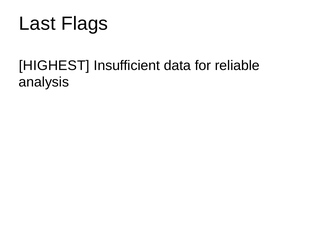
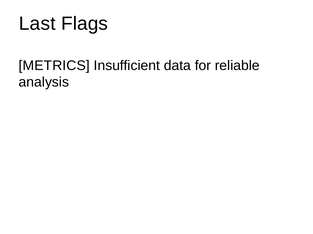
HIGHEST: HIGHEST -> METRICS
